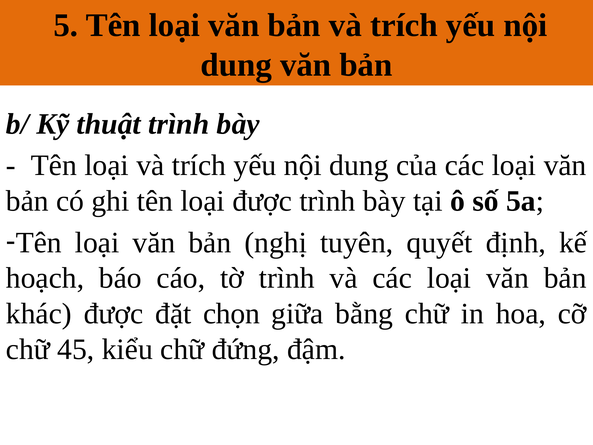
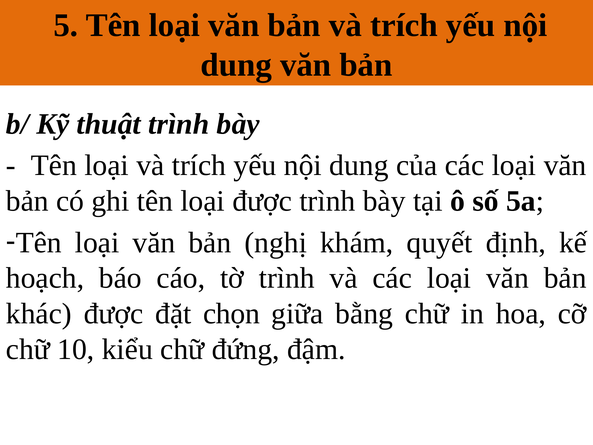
tuyên: tuyên -> khám
45: 45 -> 10
